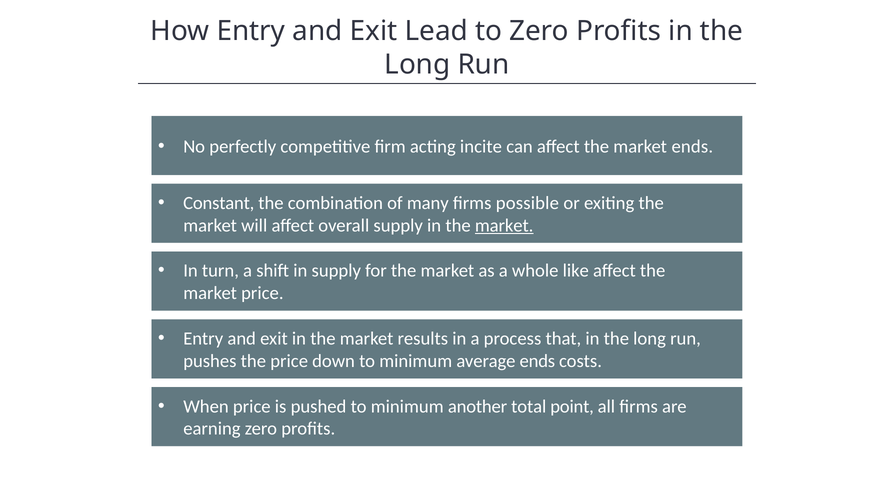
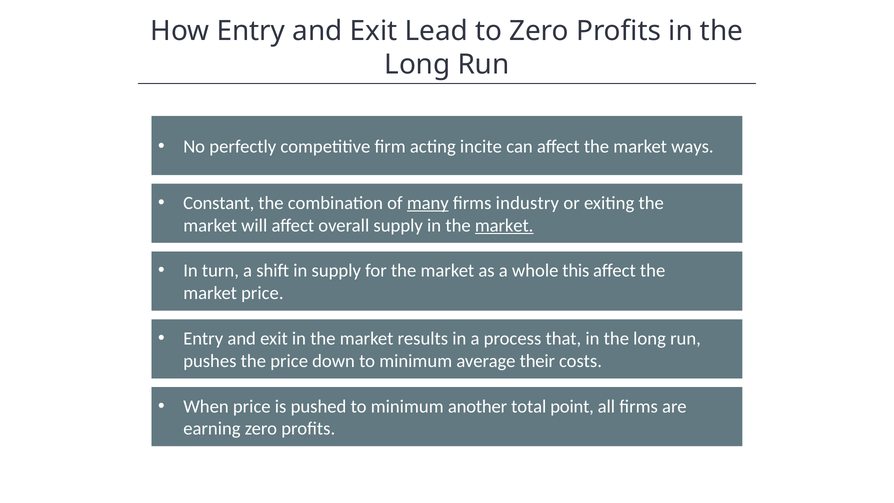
market ends: ends -> ways
many underline: none -> present
possible: possible -> industry
like: like -> this
average ends: ends -> their
